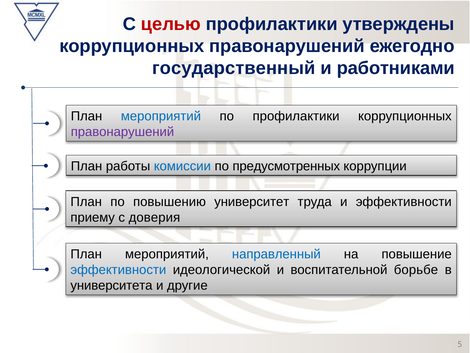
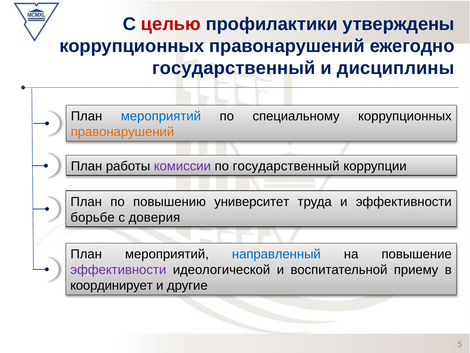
работниками: работниками -> дисциплины
по профилактики: профилактики -> специальному
правонарушений at (122, 132) colour: purple -> orange
комиссии colour: blue -> purple
по предусмотренных: предусмотренных -> государственный
приему: приему -> борьбе
эффективности at (118, 270) colour: blue -> purple
борьбе: борьбе -> приему
университета: университета -> координирует
